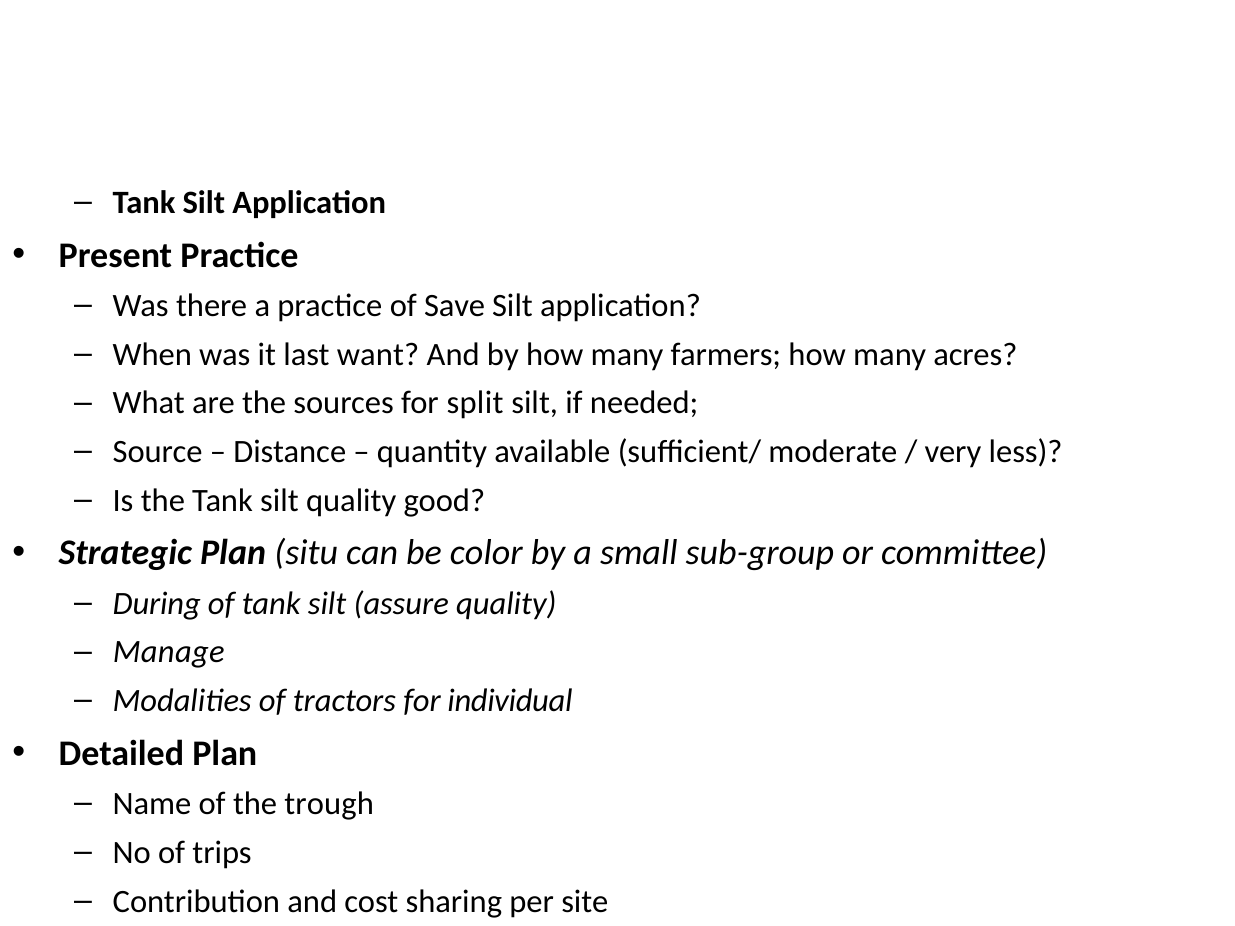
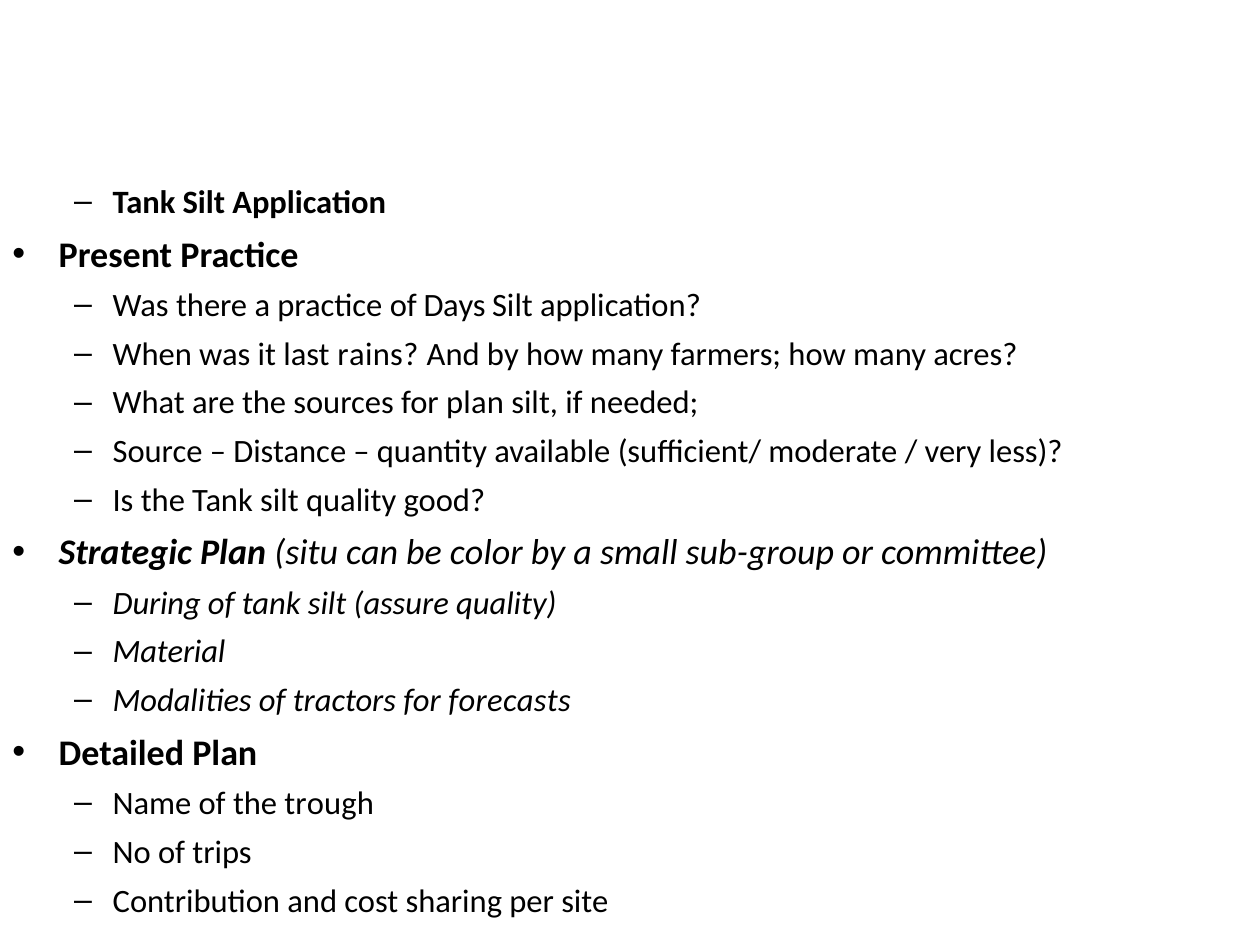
Save: Save -> Days
want: want -> rains
for split: split -> plan
Manage: Manage -> Material
individual: individual -> forecasts
